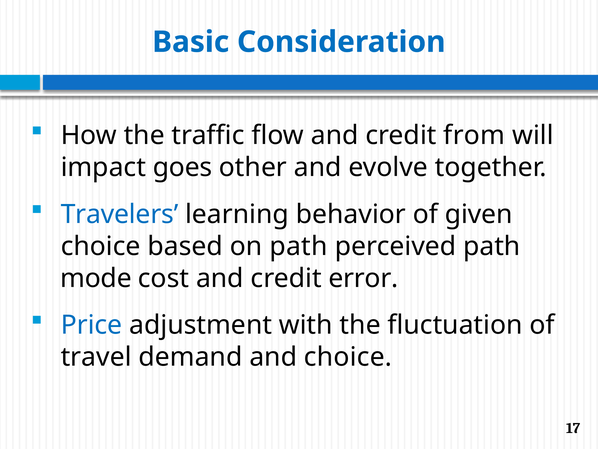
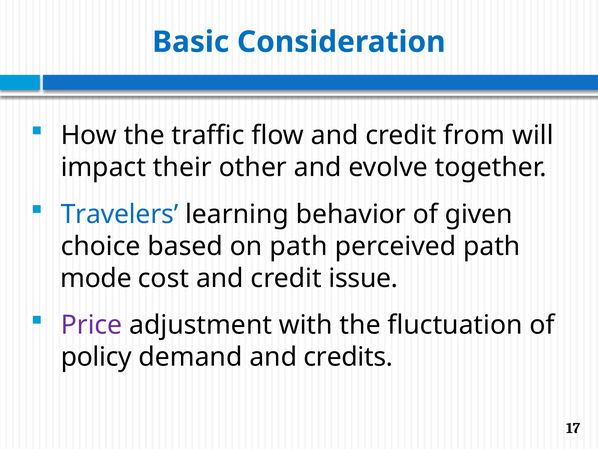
goes: goes -> their
error: error -> issue
Price colour: blue -> purple
travel: travel -> policy
and choice: choice -> credits
